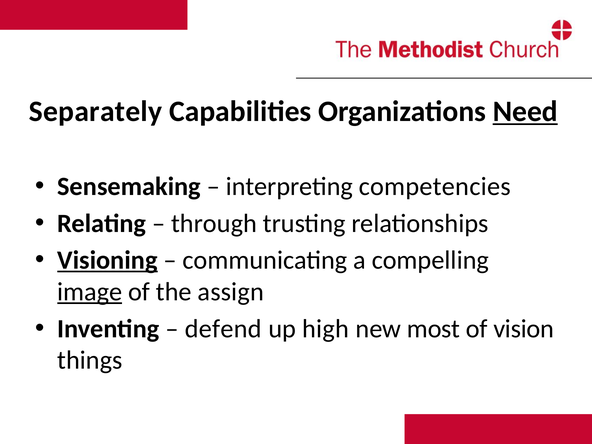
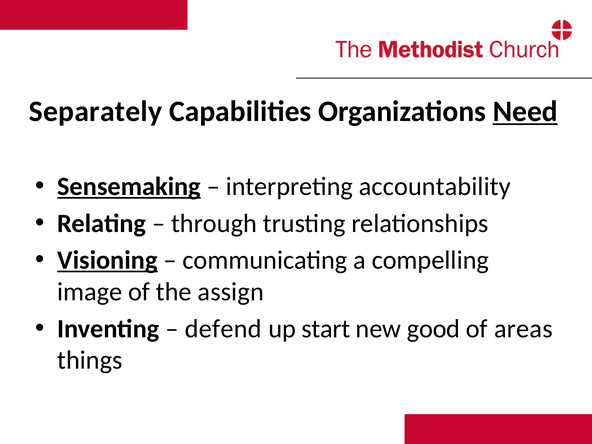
Sensemaking underline: none -> present
competencies: competencies -> accountability
image underline: present -> none
high: high -> start
most: most -> good
vision: vision -> areas
